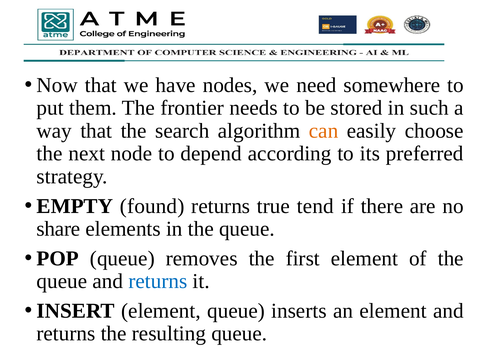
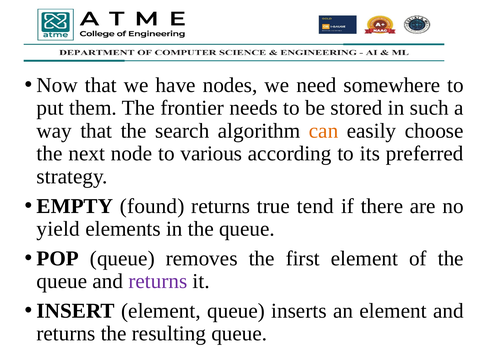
depend: depend -> various
share: share -> yield
returns at (158, 282) colour: blue -> purple
